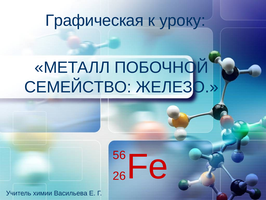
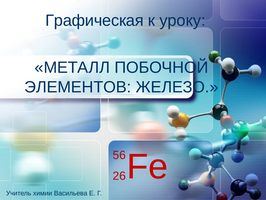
СЕМЕЙСТВО: СЕМЕЙСТВО -> ЭЛЕМЕНТОВ
